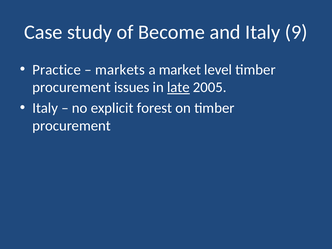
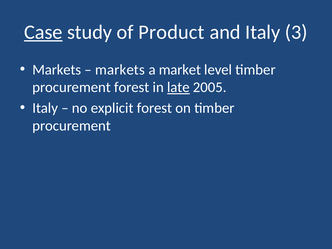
Case underline: none -> present
Become: Become -> Product
9: 9 -> 3
Practice at (57, 70): Practice -> Markets
procurement issues: issues -> forest
